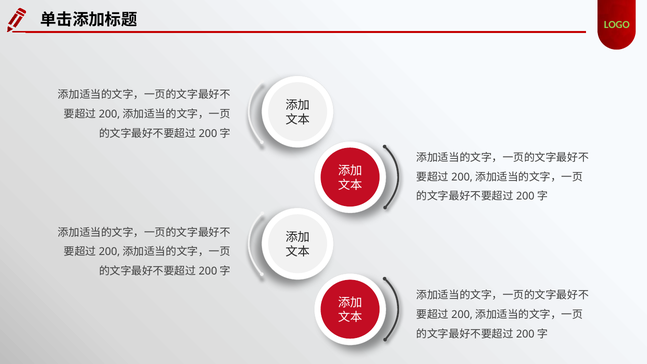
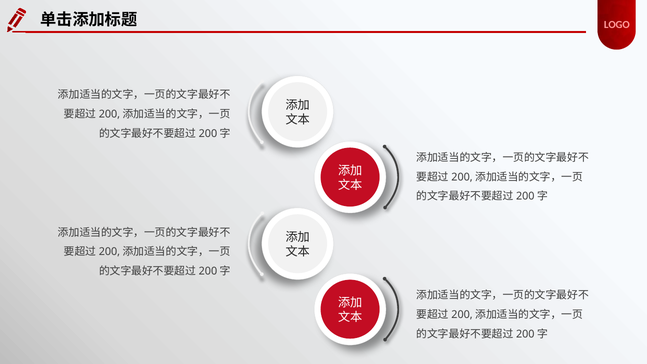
LOGO colour: light green -> pink
